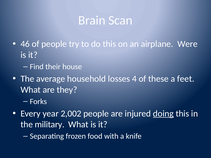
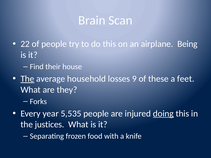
46: 46 -> 22
Were: Were -> Being
The at (27, 79) underline: none -> present
4: 4 -> 9
2,002: 2,002 -> 5,535
military: military -> justices
